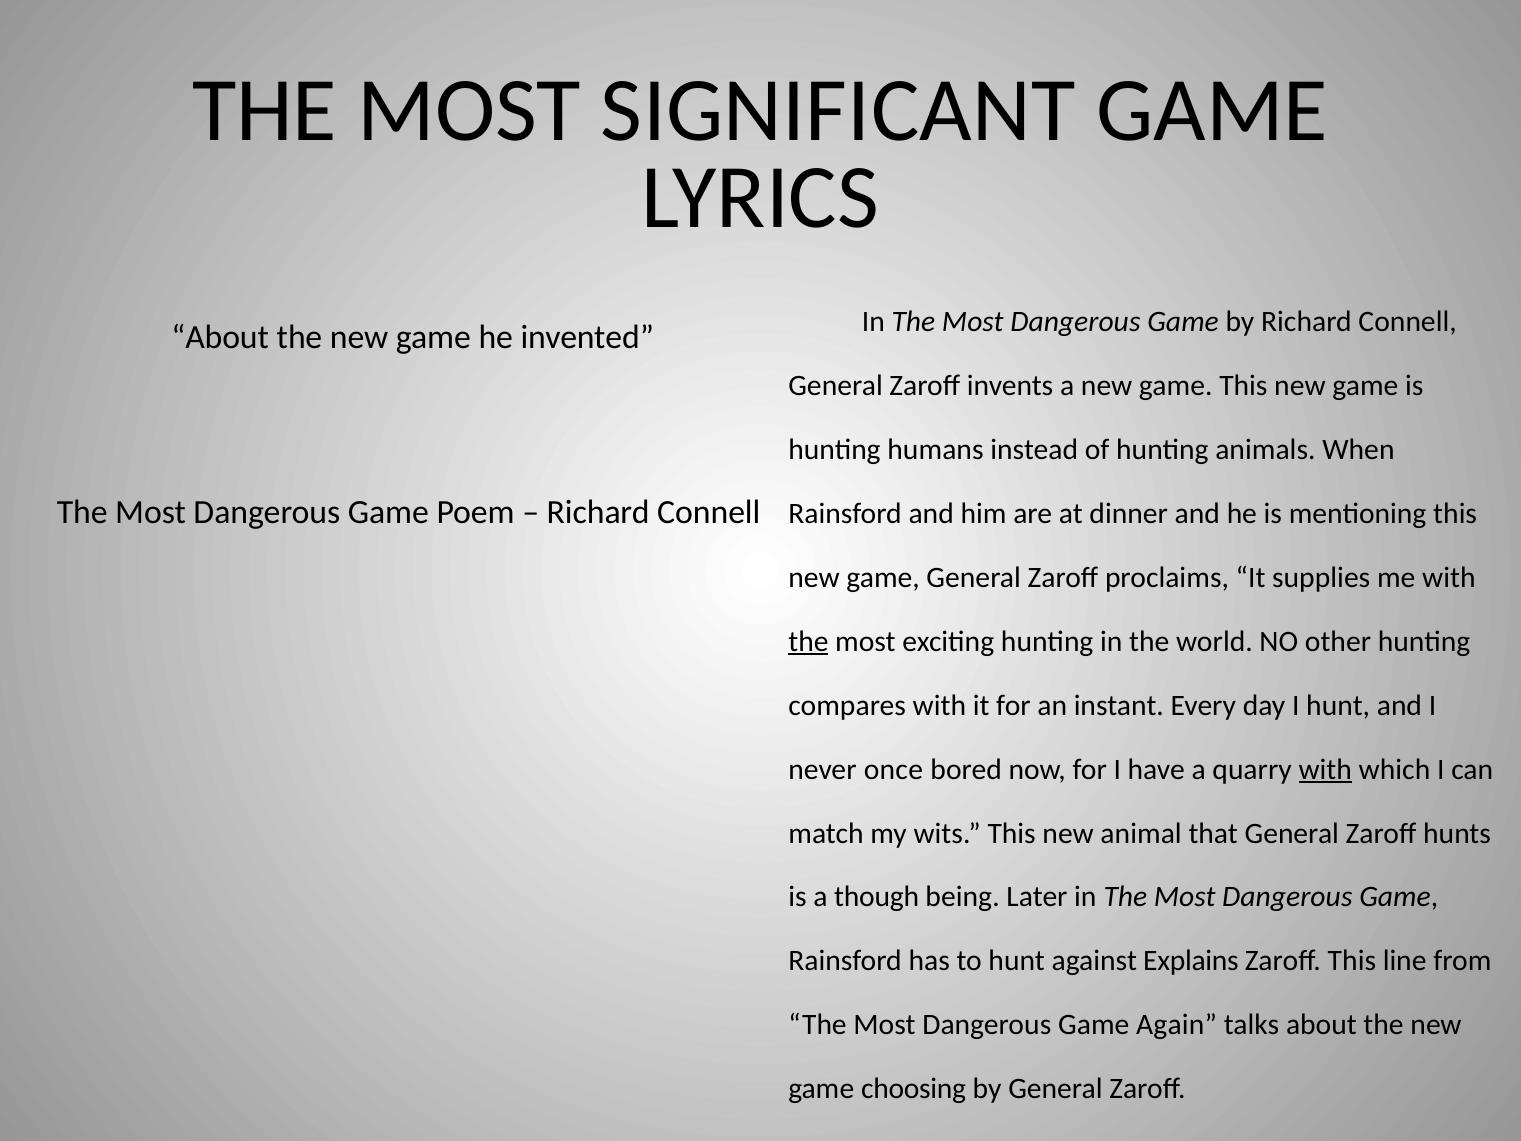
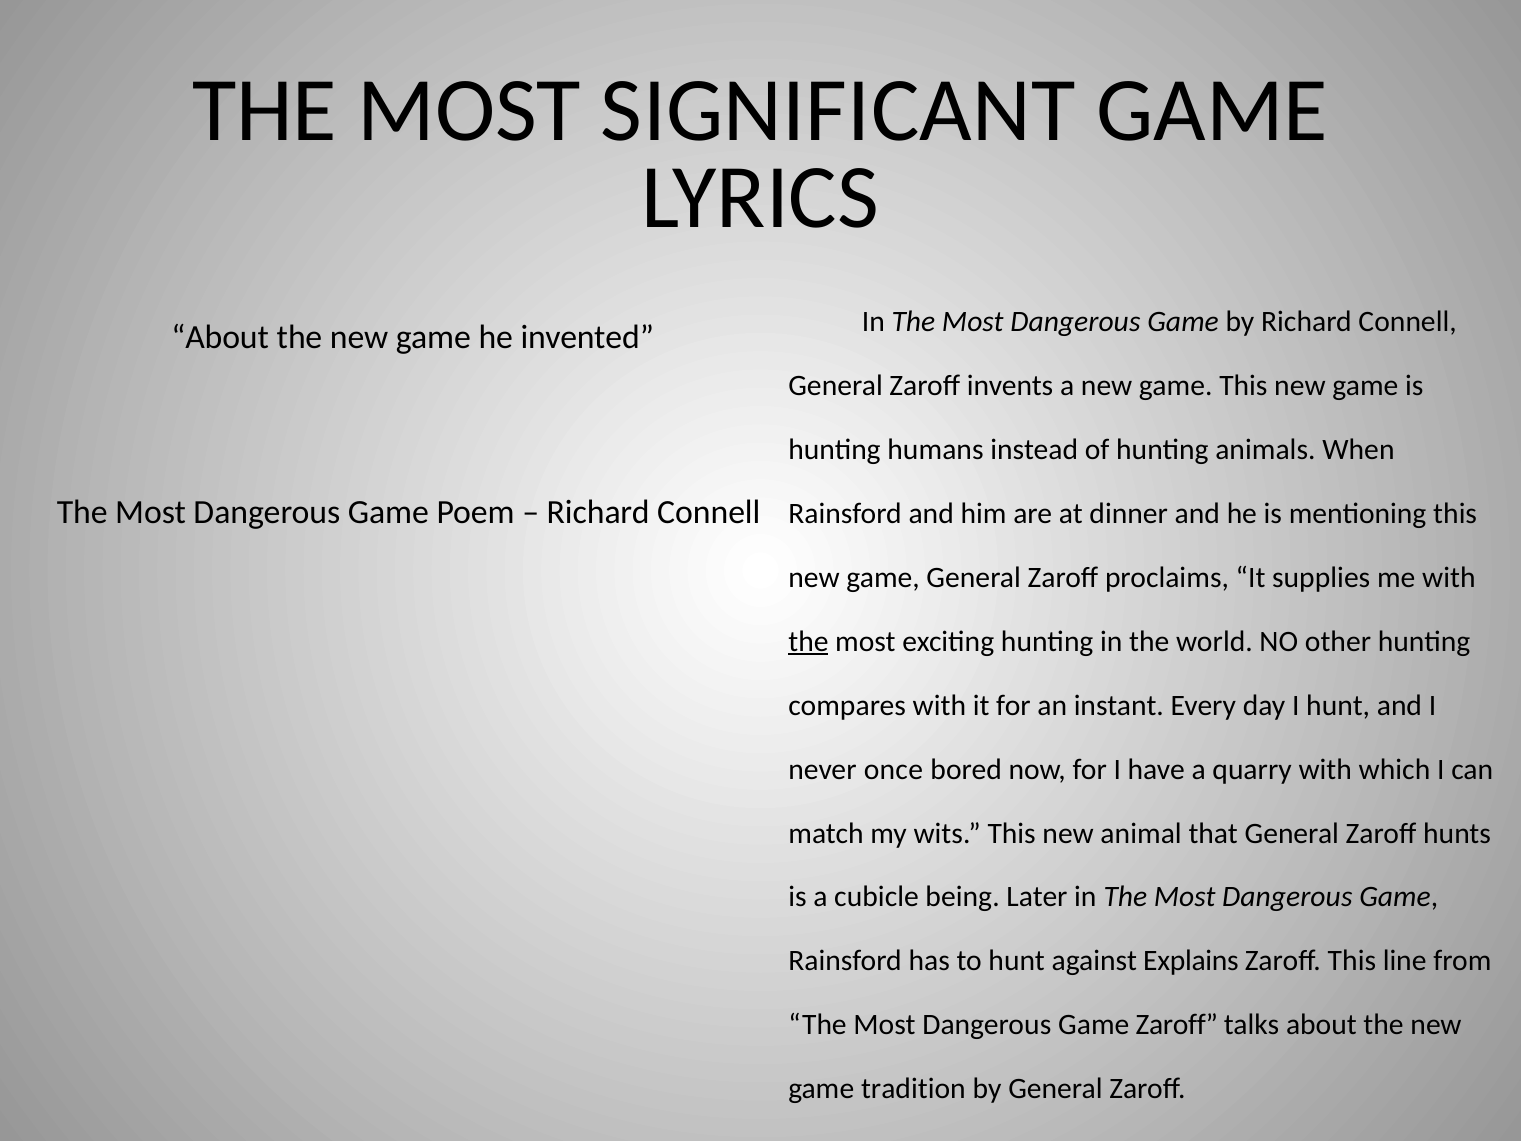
with at (1325, 769) underline: present -> none
though: though -> cubicle
Game Again: Again -> Zaroff
choosing: choosing -> tradition
